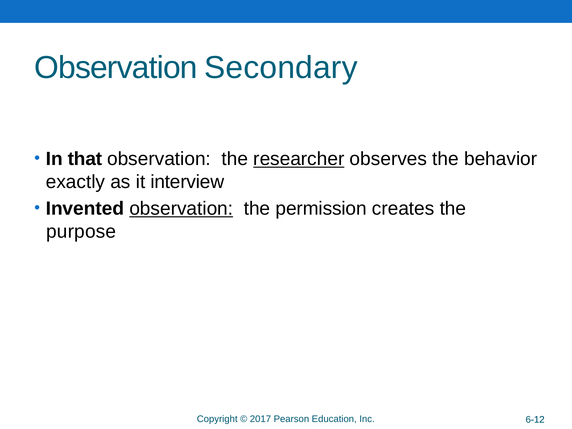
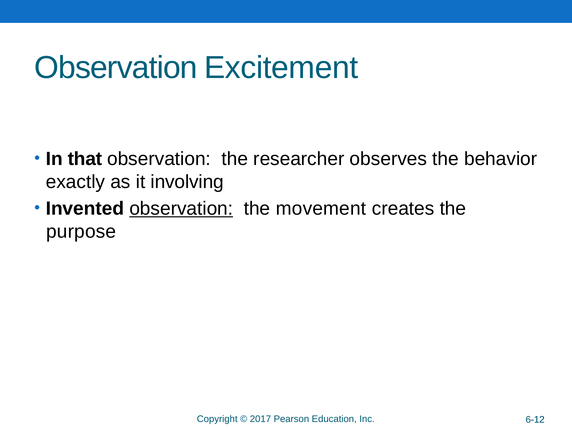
Secondary: Secondary -> Excitement
researcher underline: present -> none
interview: interview -> involving
permission: permission -> movement
